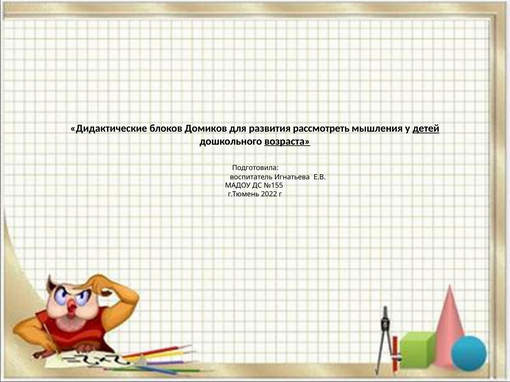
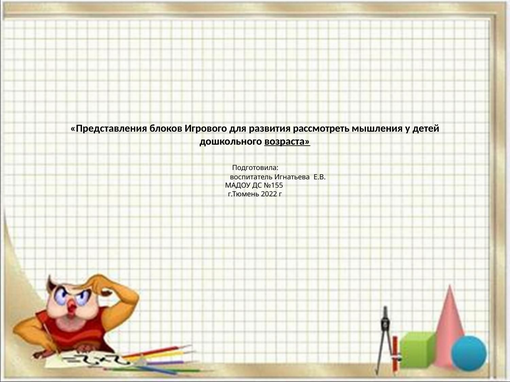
Дидактические: Дидактические -> Представления
Домиков: Домиков -> Игрового
детей underline: present -> none
